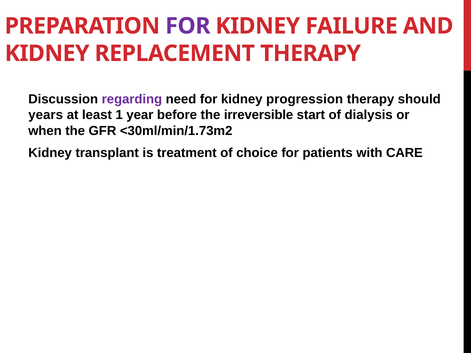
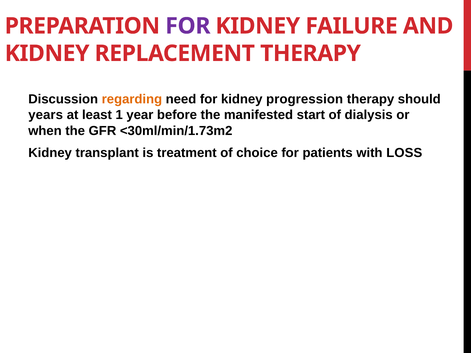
regarding colour: purple -> orange
irreversible: irreversible -> manifested
CARE: CARE -> LOSS
